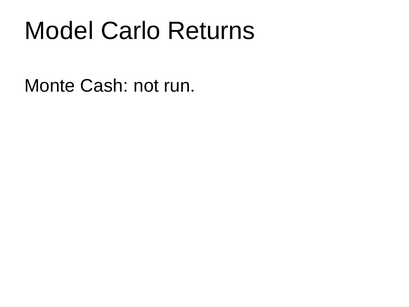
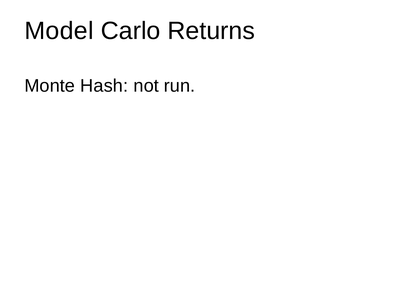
Cash: Cash -> Hash
